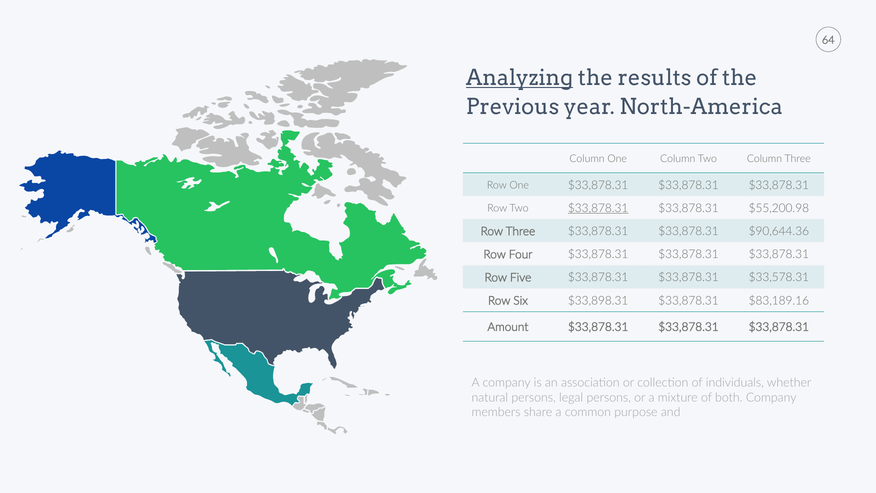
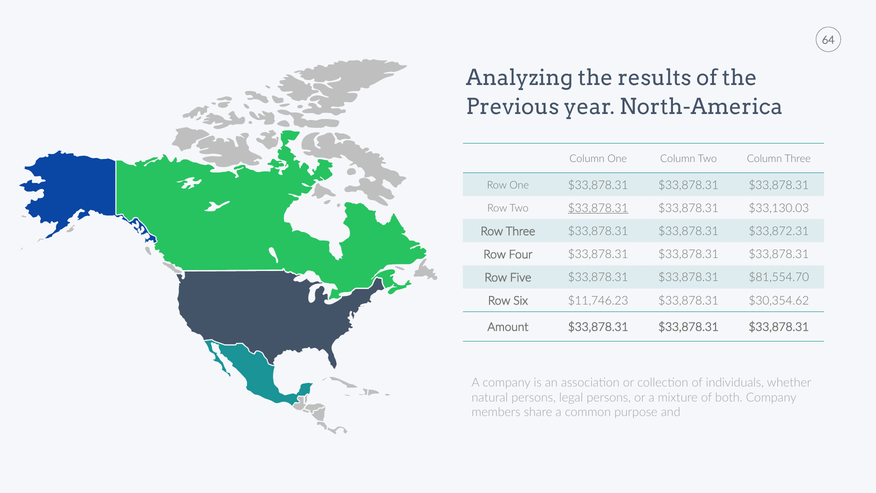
Analyzing underline: present -> none
$55,200.98: $55,200.98 -> $33,130.03
$90,644.36: $90,644.36 -> $33,872.31
$33,578.31: $33,578.31 -> $81,554.70
$33,898.31: $33,898.31 -> $11,746.23
$83,189.16: $83,189.16 -> $30,354.62
